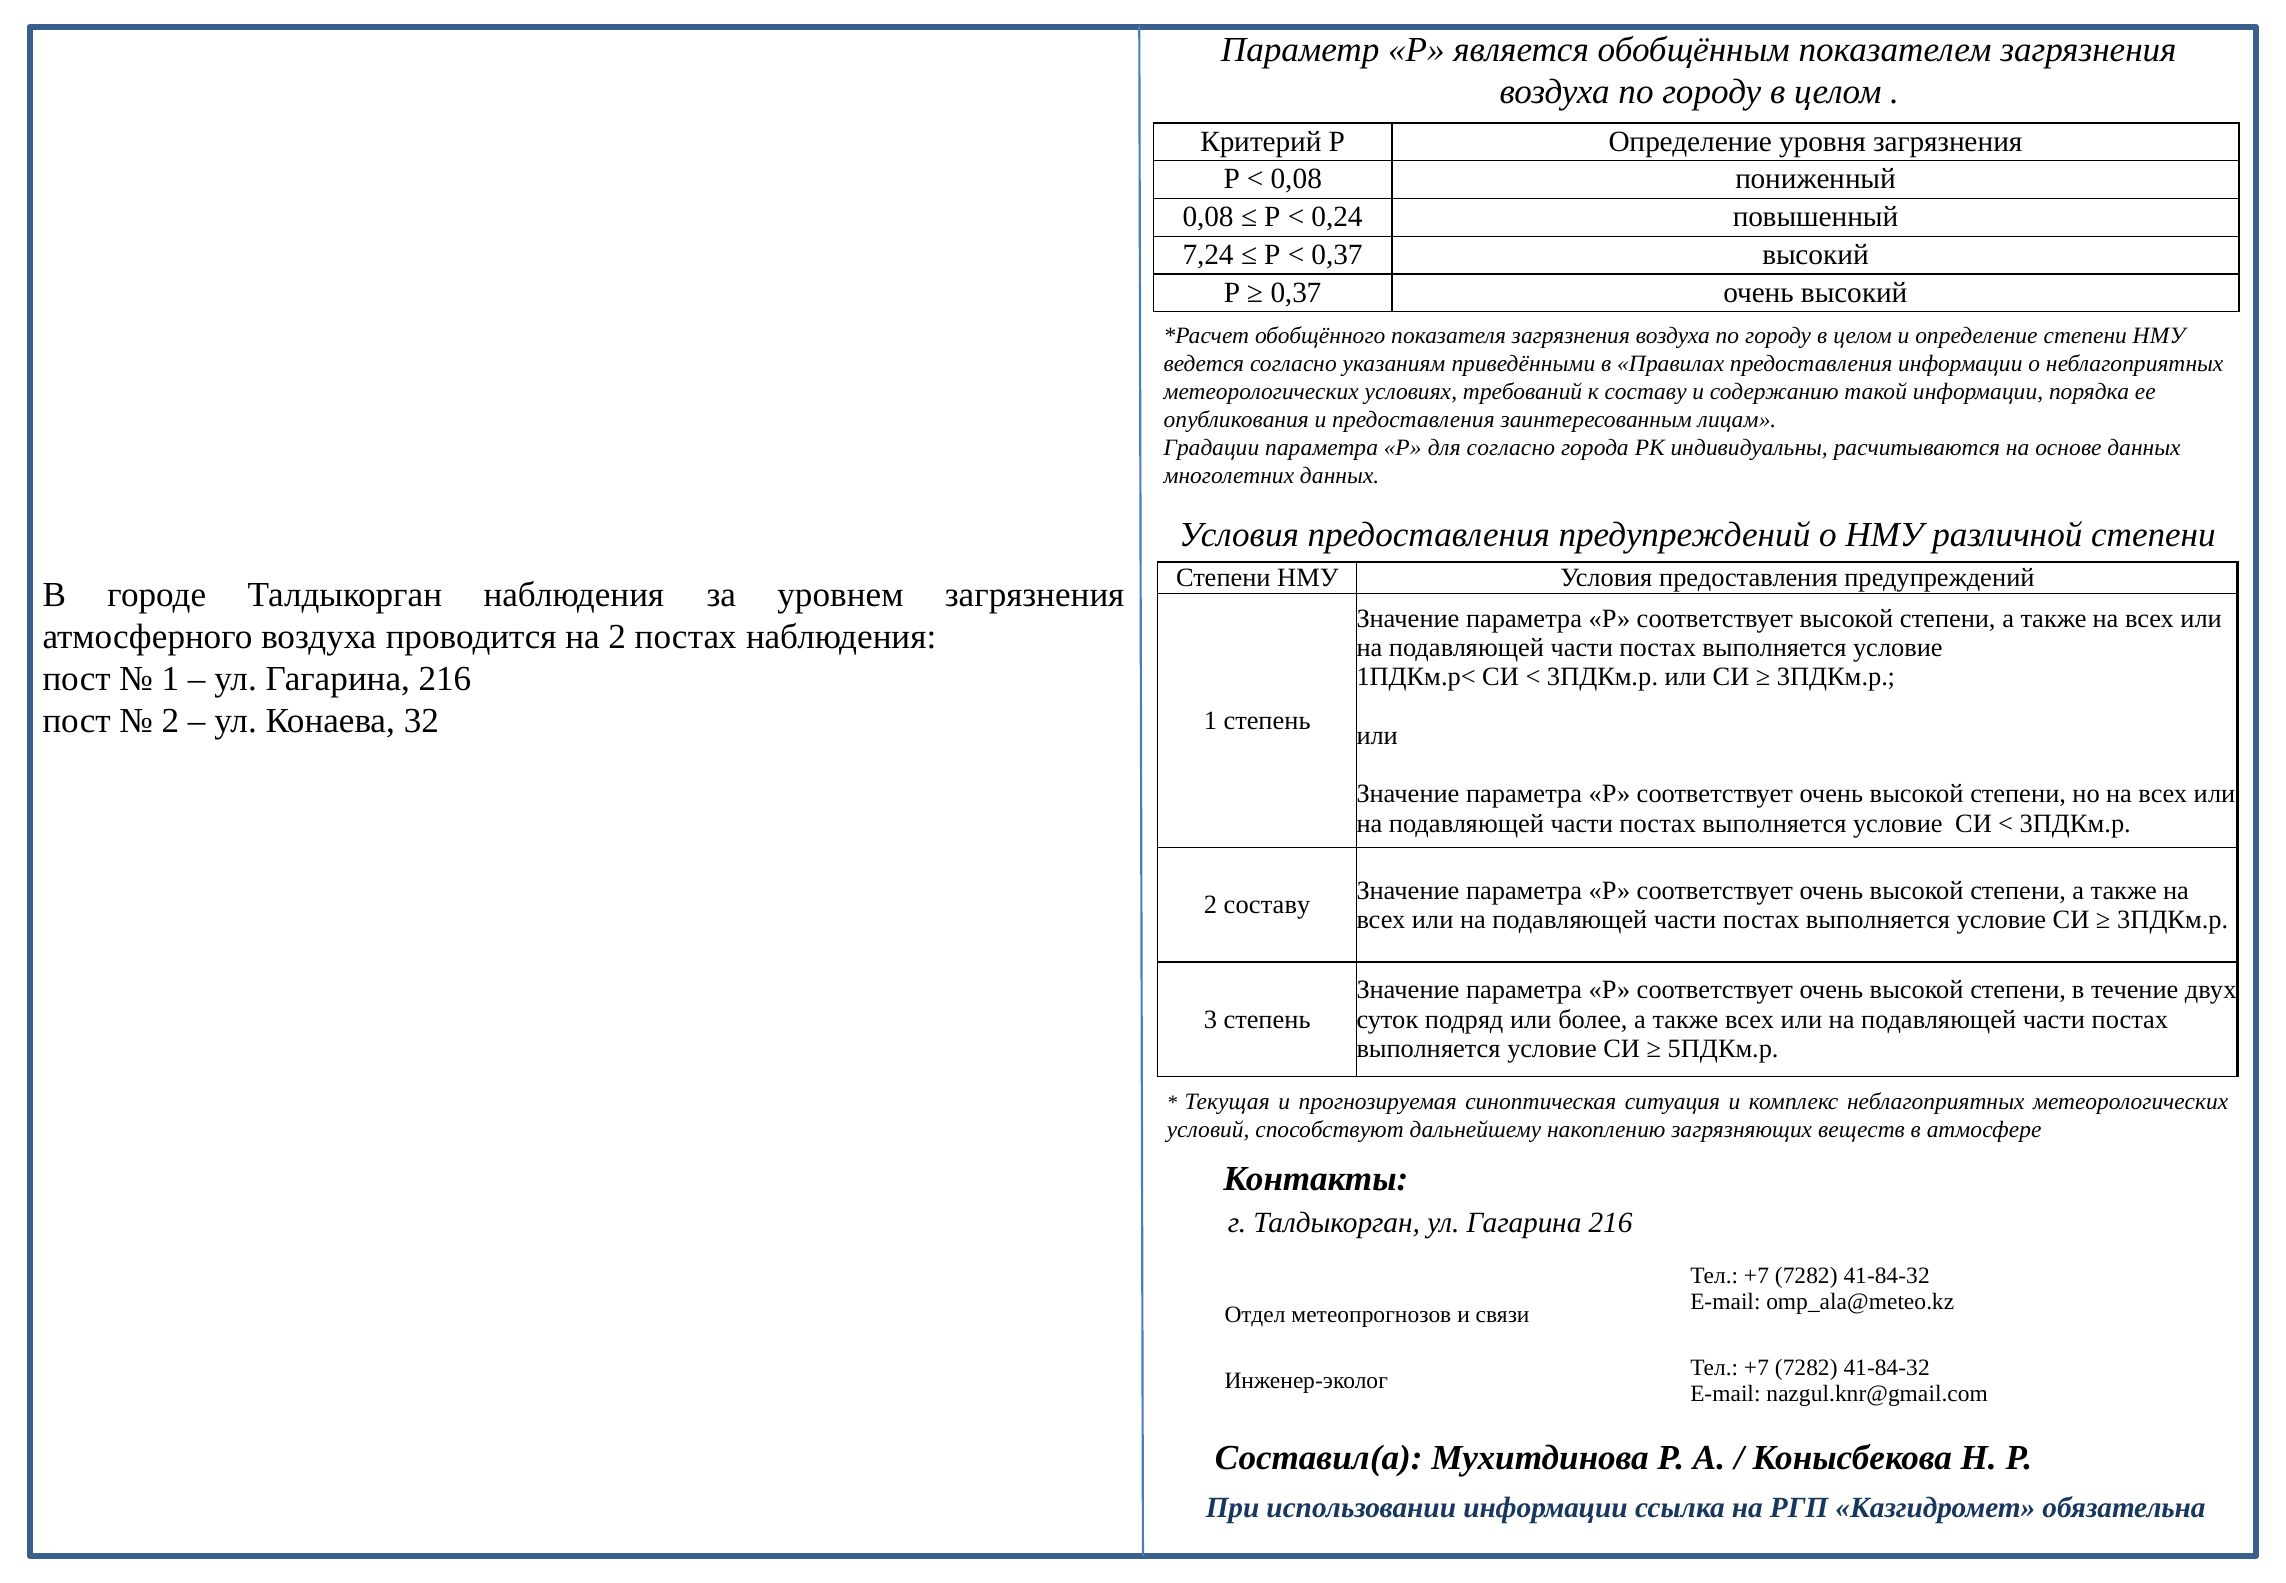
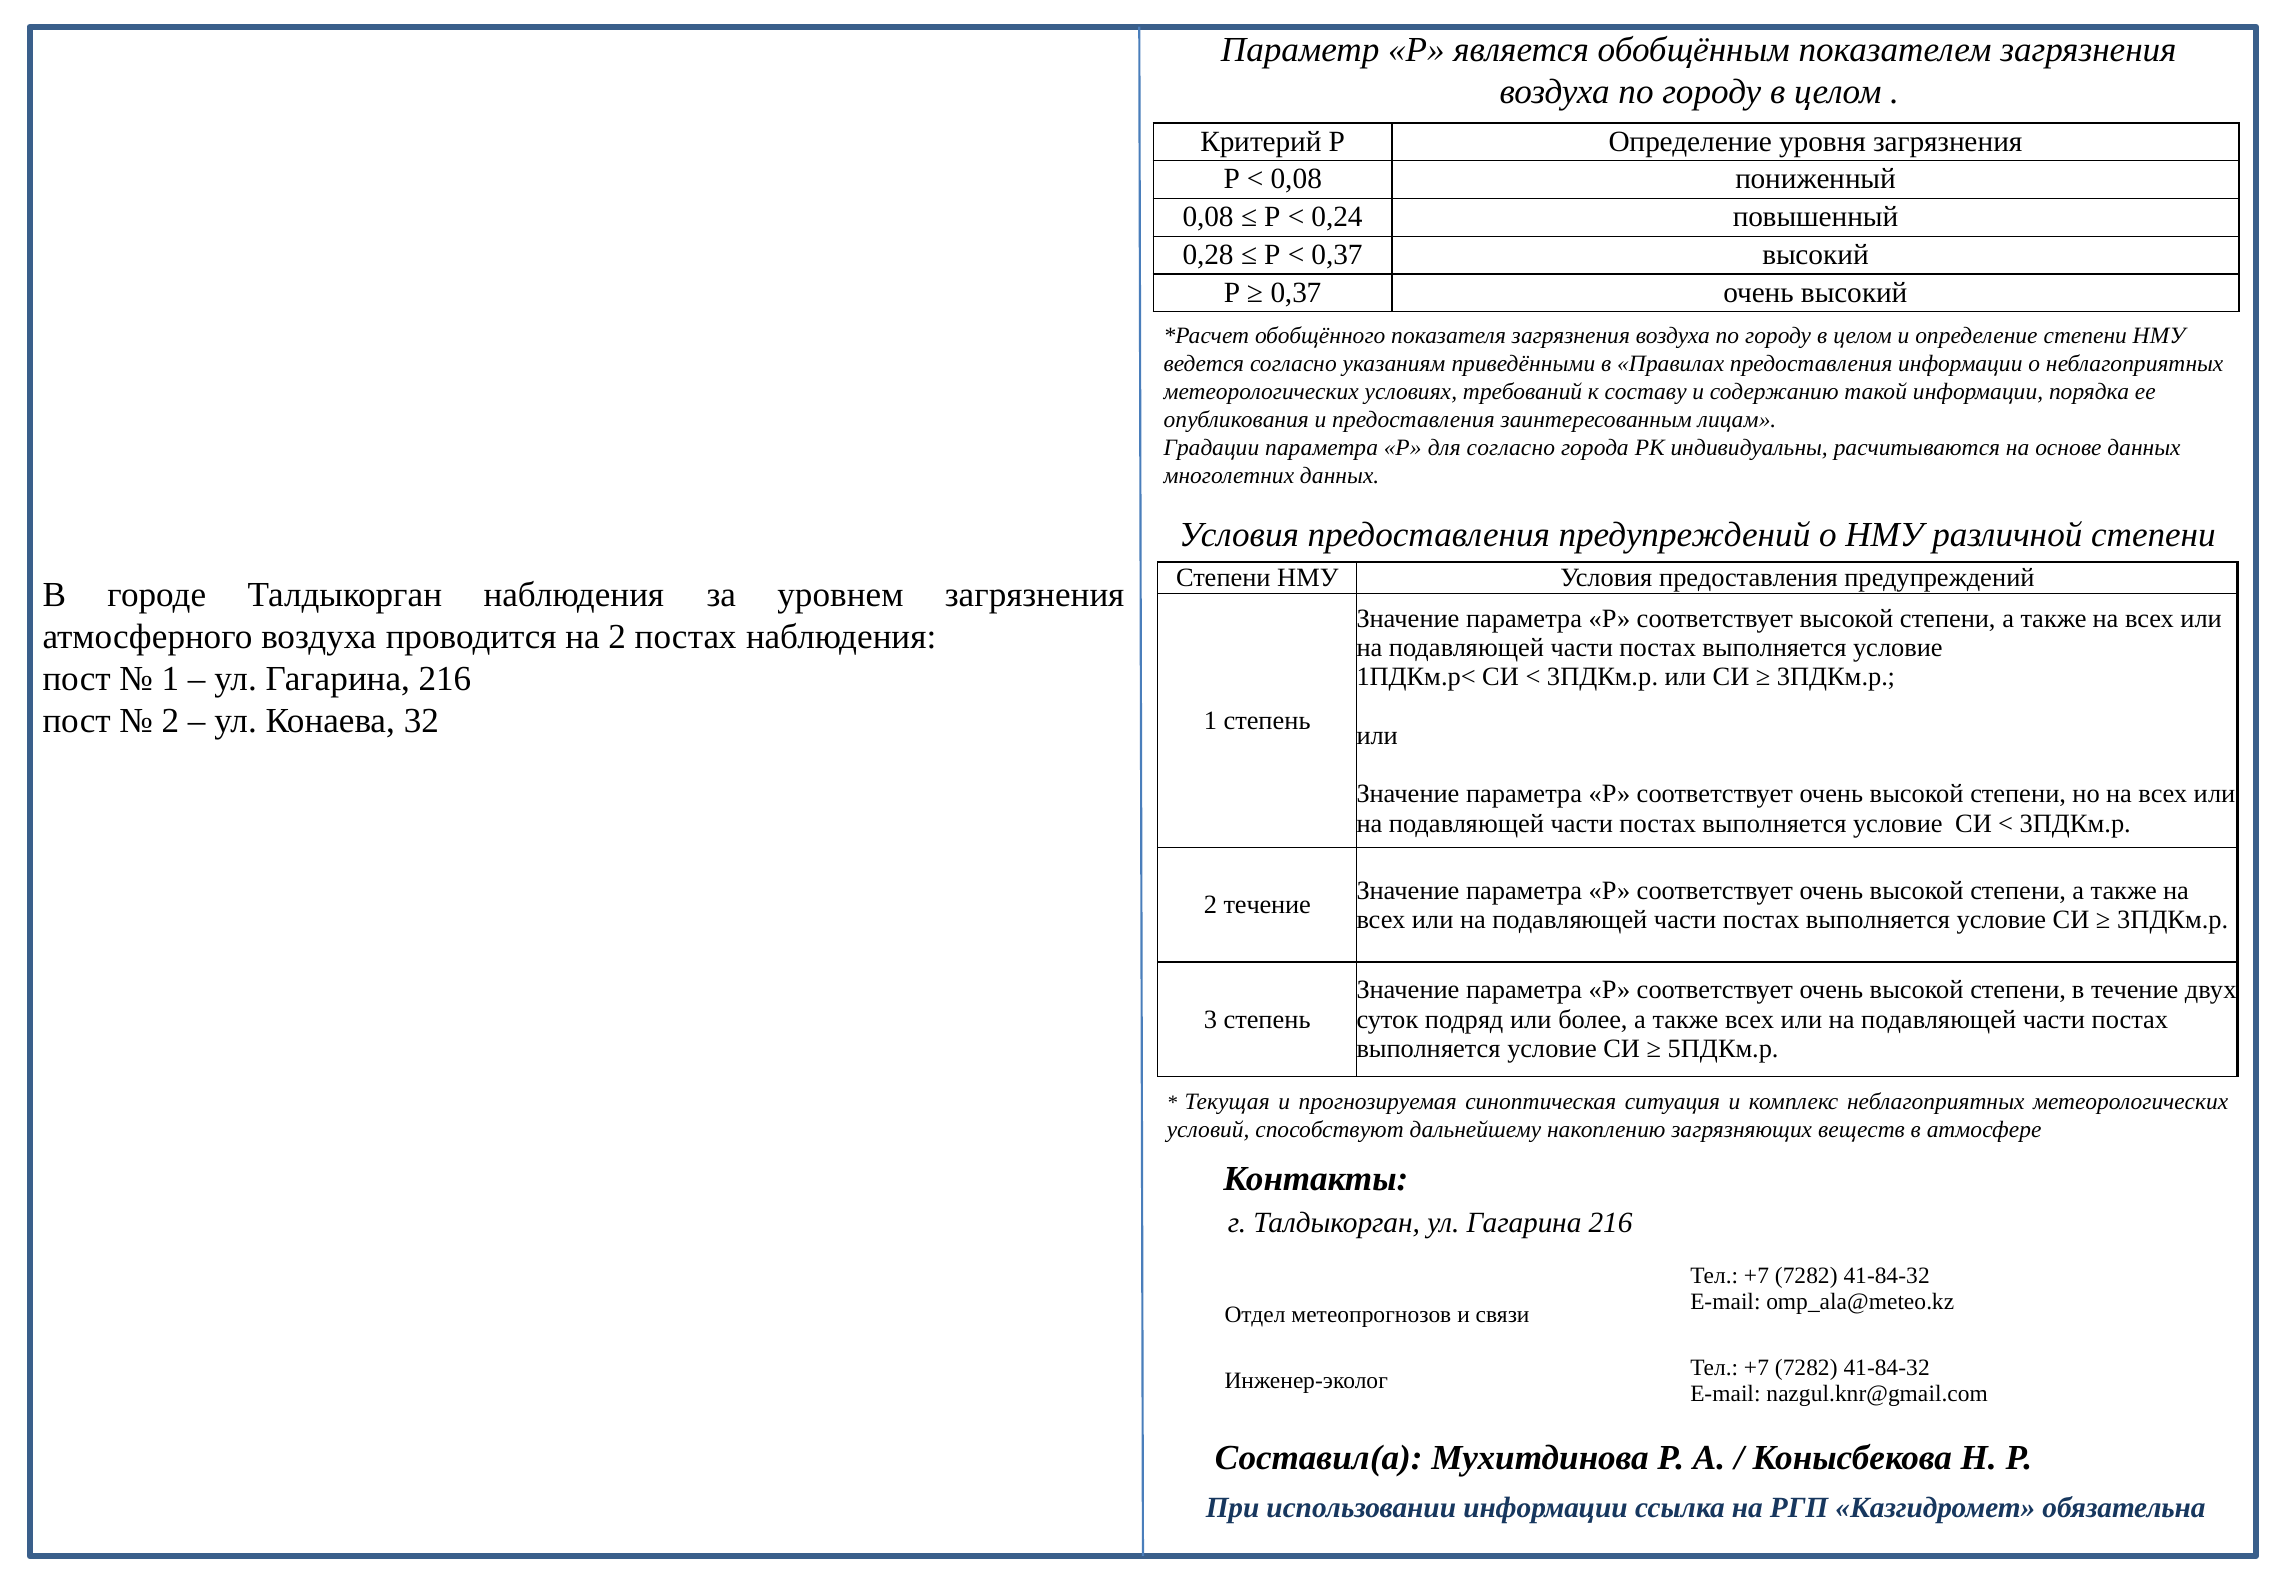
7,24: 7,24 -> 0,28
2 составу: составу -> течение
